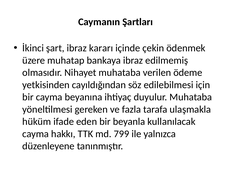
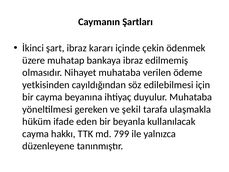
fazla: fazla -> şekil
